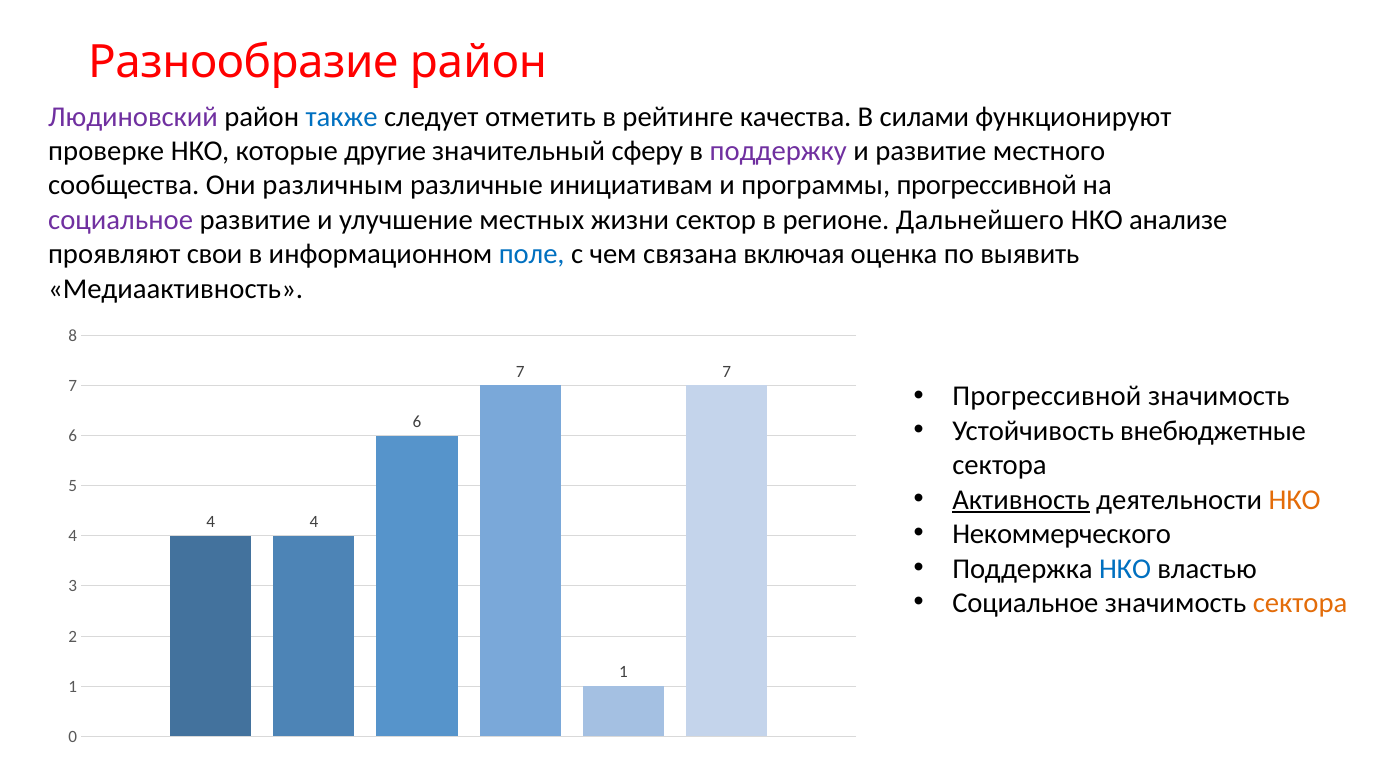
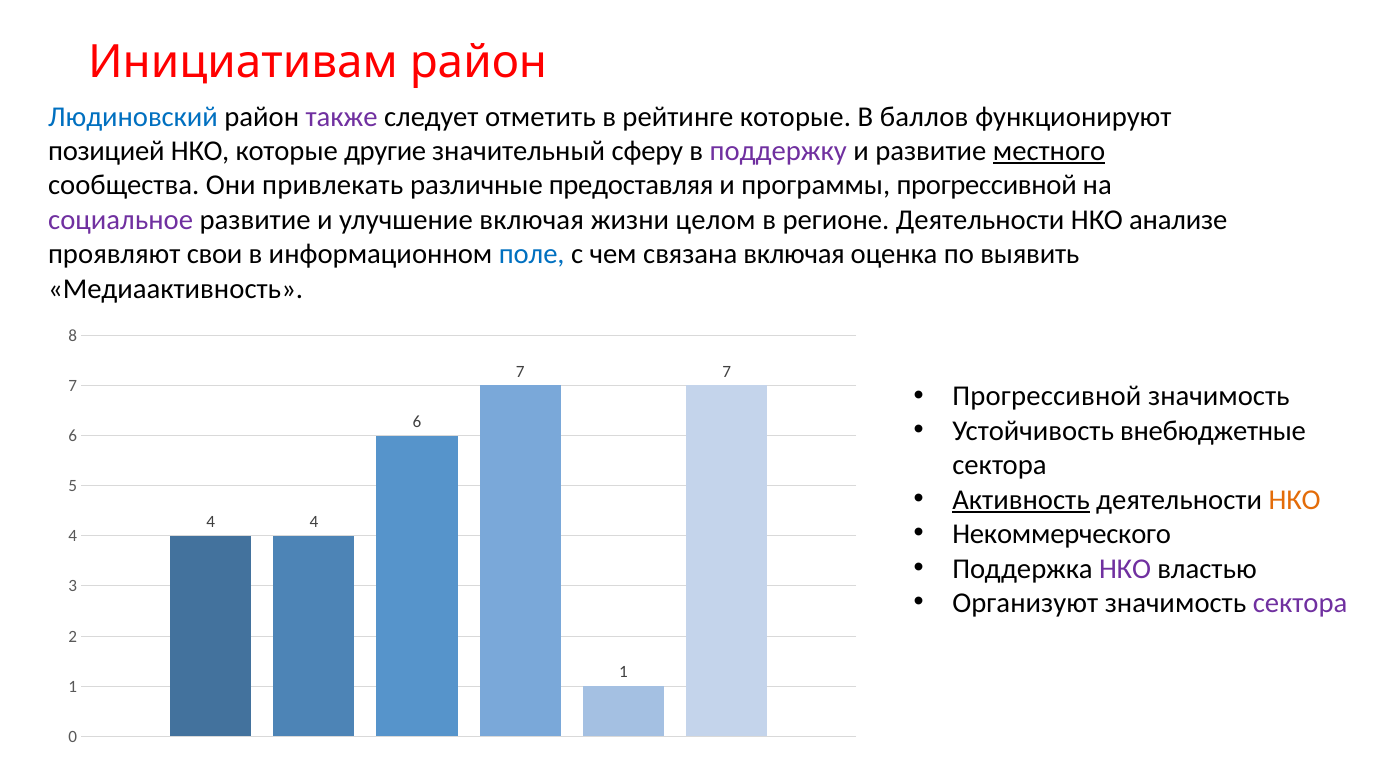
Разнообразие: Разнообразие -> Инициативам
Людиновский colour: purple -> blue
также colour: blue -> purple
рейтинге качества: качества -> которые
силами: силами -> баллов
проверке: проверке -> позицией
местного underline: none -> present
различным: различным -> привлекать
инициативам: инициативам -> предоставляя
улучшение местных: местных -> включая
сектор: сектор -> целом
регионе Дальнейшего: Дальнейшего -> Деятельности
НКО at (1125, 569) colour: blue -> purple
Социальное at (1025, 603): Социальное -> Организуют
сектора at (1300, 603) colour: orange -> purple
